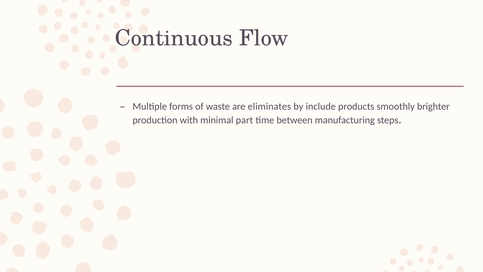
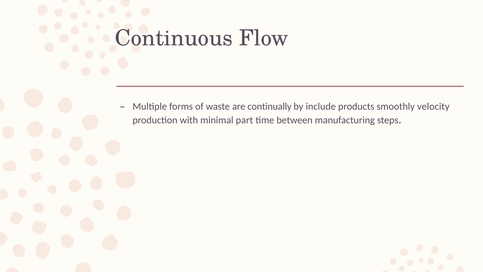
eliminates: eliminates -> continually
brighter: brighter -> velocity
